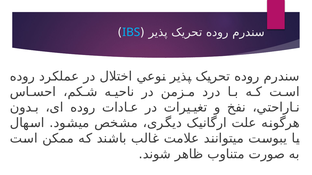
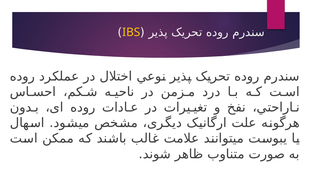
IBS colour: light blue -> yellow
